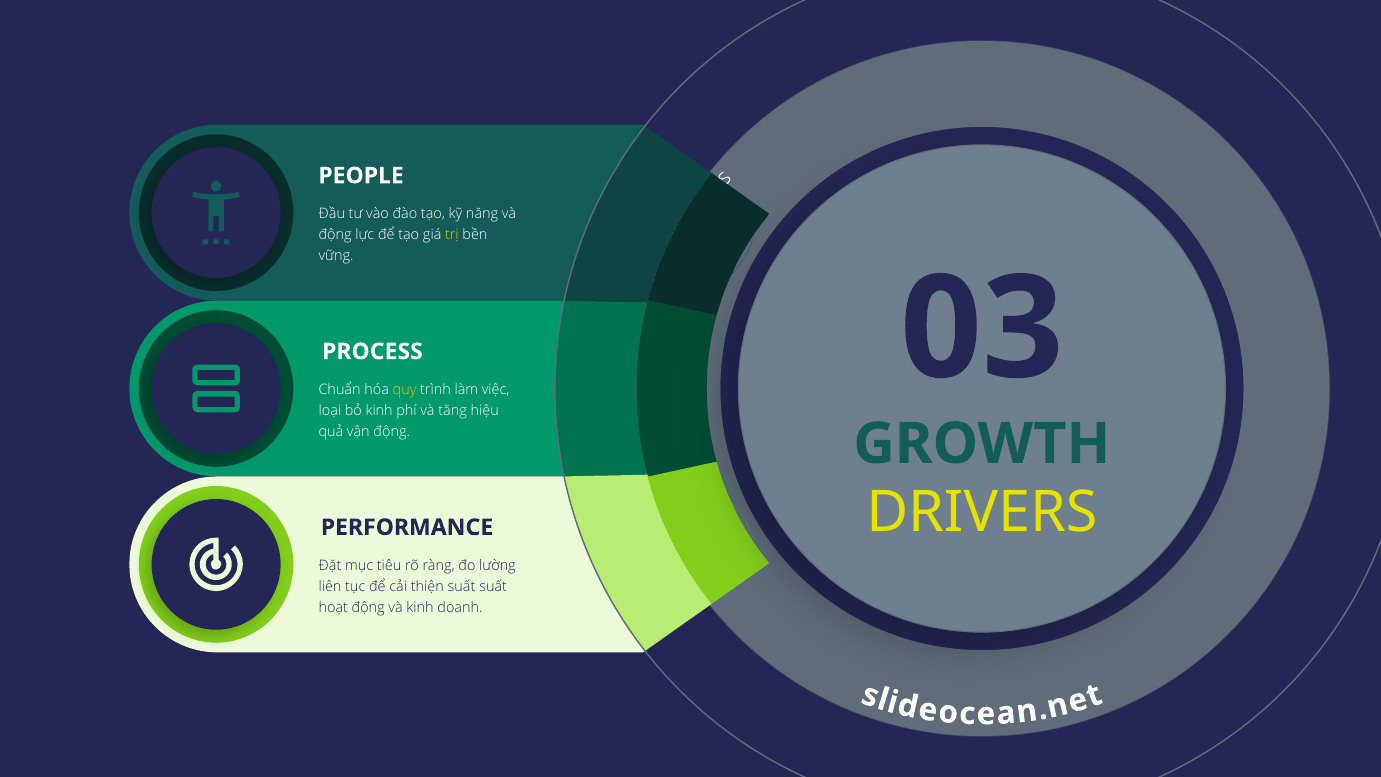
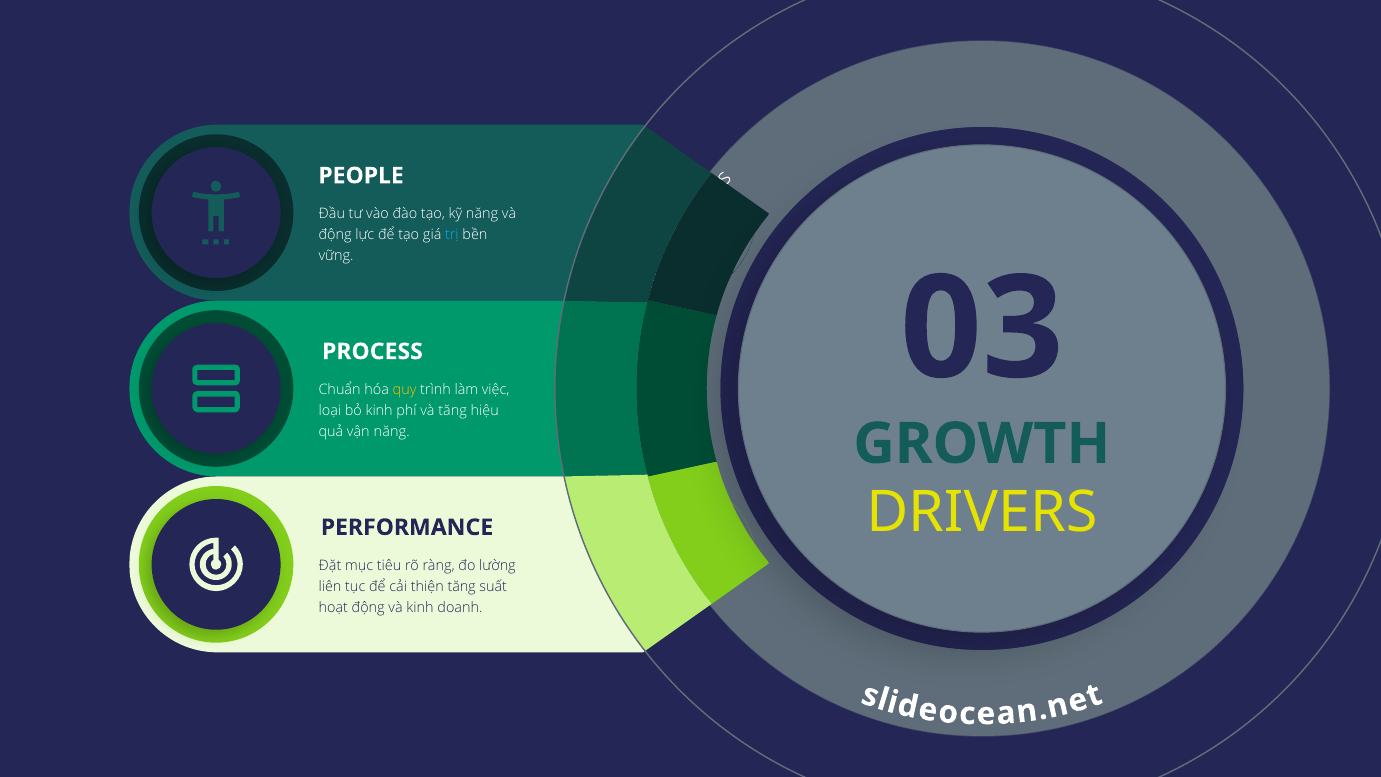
trị colour: yellow -> light blue
vận động: động -> năng
thiện suất: suất -> tăng
